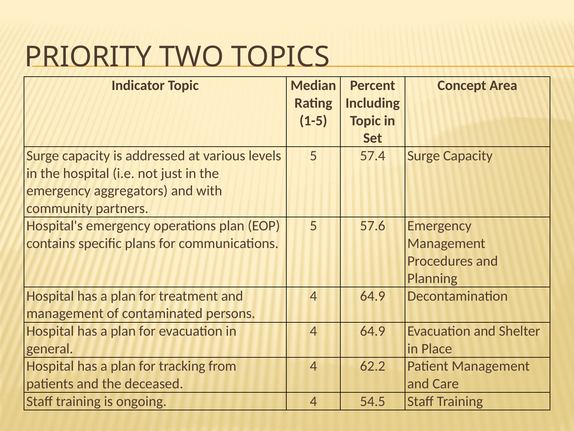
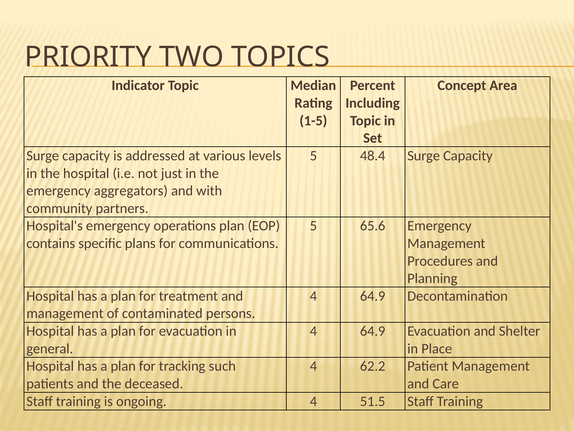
57.4: 57.4 -> 48.4
57.6: 57.6 -> 65.6
from: from -> such
54.5: 54.5 -> 51.5
